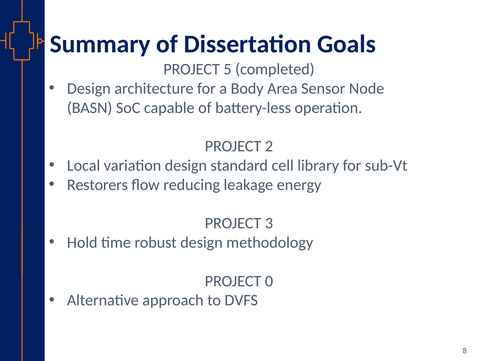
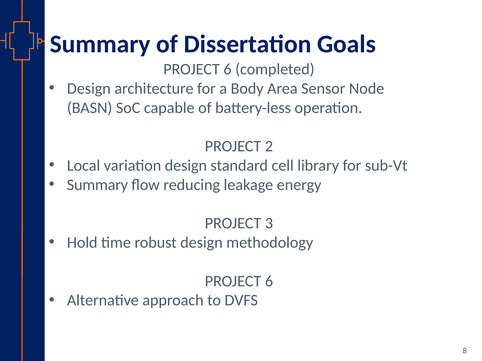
5 at (228, 69): 5 -> 6
Restorers at (97, 185): Restorers -> Summary
0 at (269, 281): 0 -> 6
